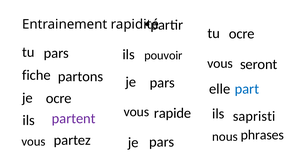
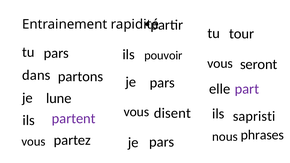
tu ocre: ocre -> tour
fiche: fiche -> dans
part colour: blue -> purple
je ocre: ocre -> lune
rapide: rapide -> disent
